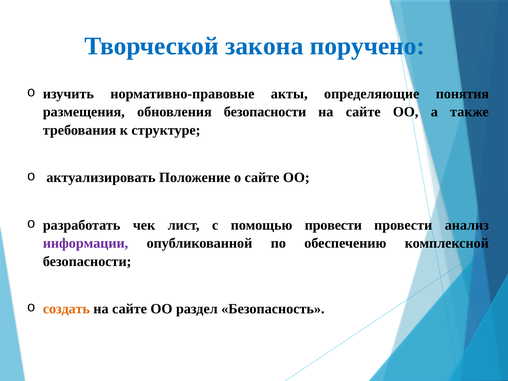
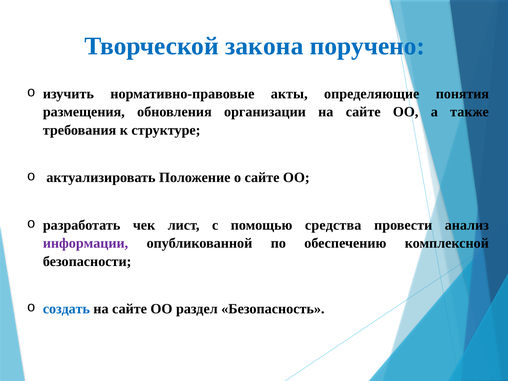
обновления безопасности: безопасности -> организации
помощью провести: провести -> средства
создать colour: orange -> blue
